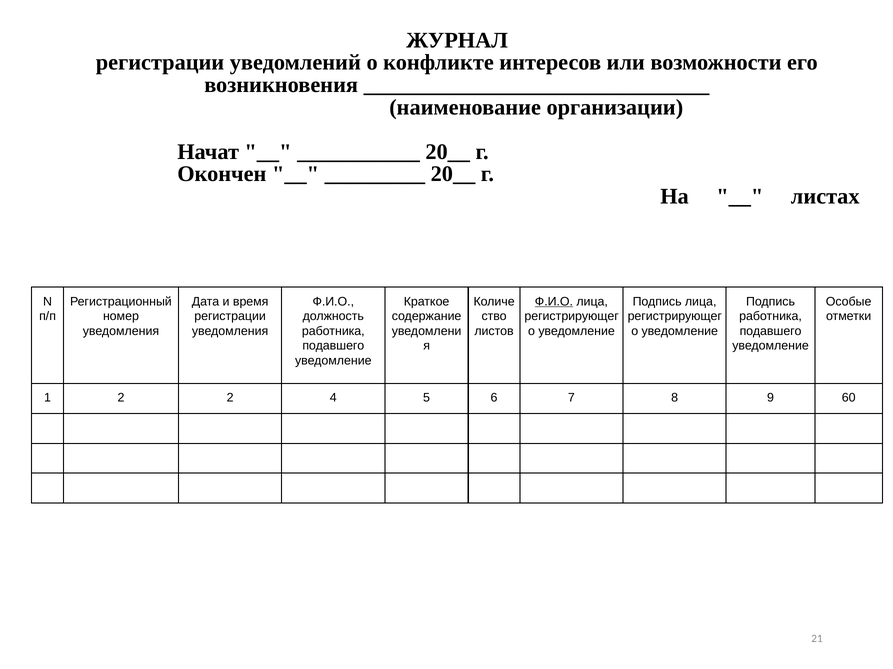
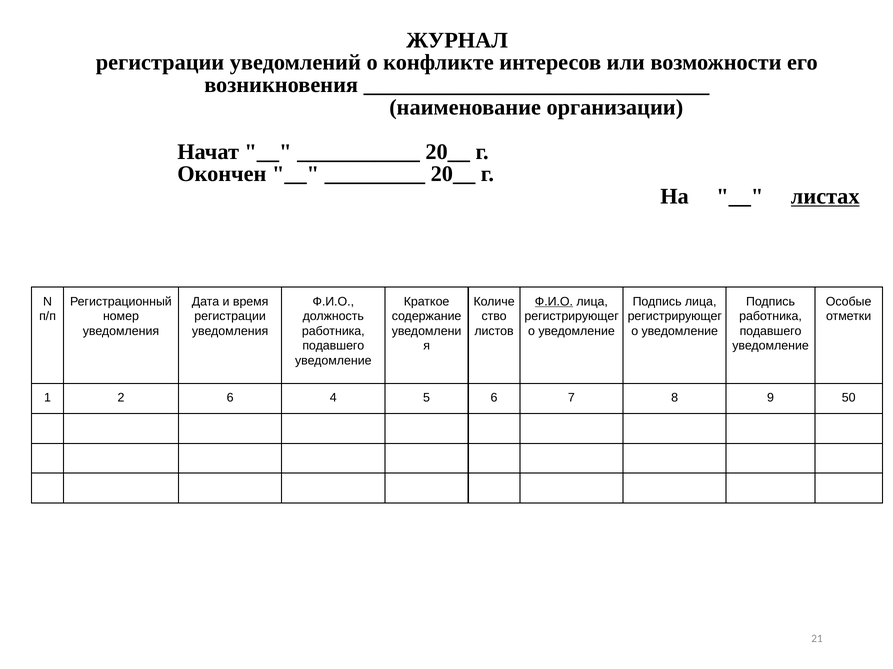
листах underline: none -> present
2 2: 2 -> 6
60: 60 -> 50
